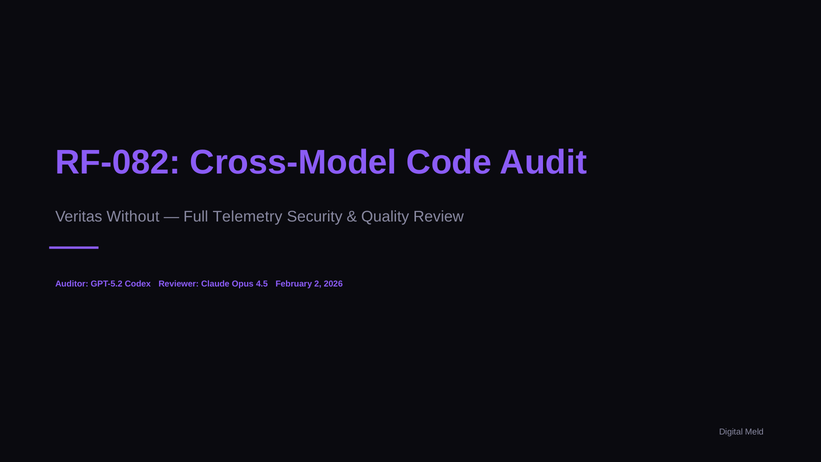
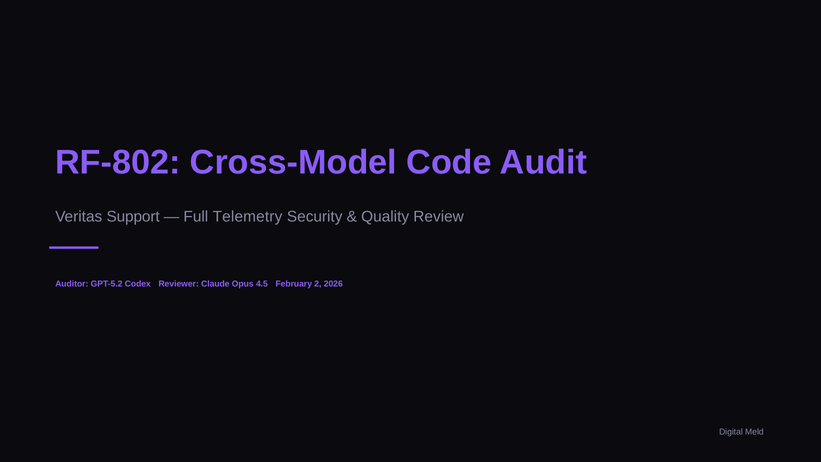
RF-082: RF-082 -> RF-802
Without: Without -> Support
